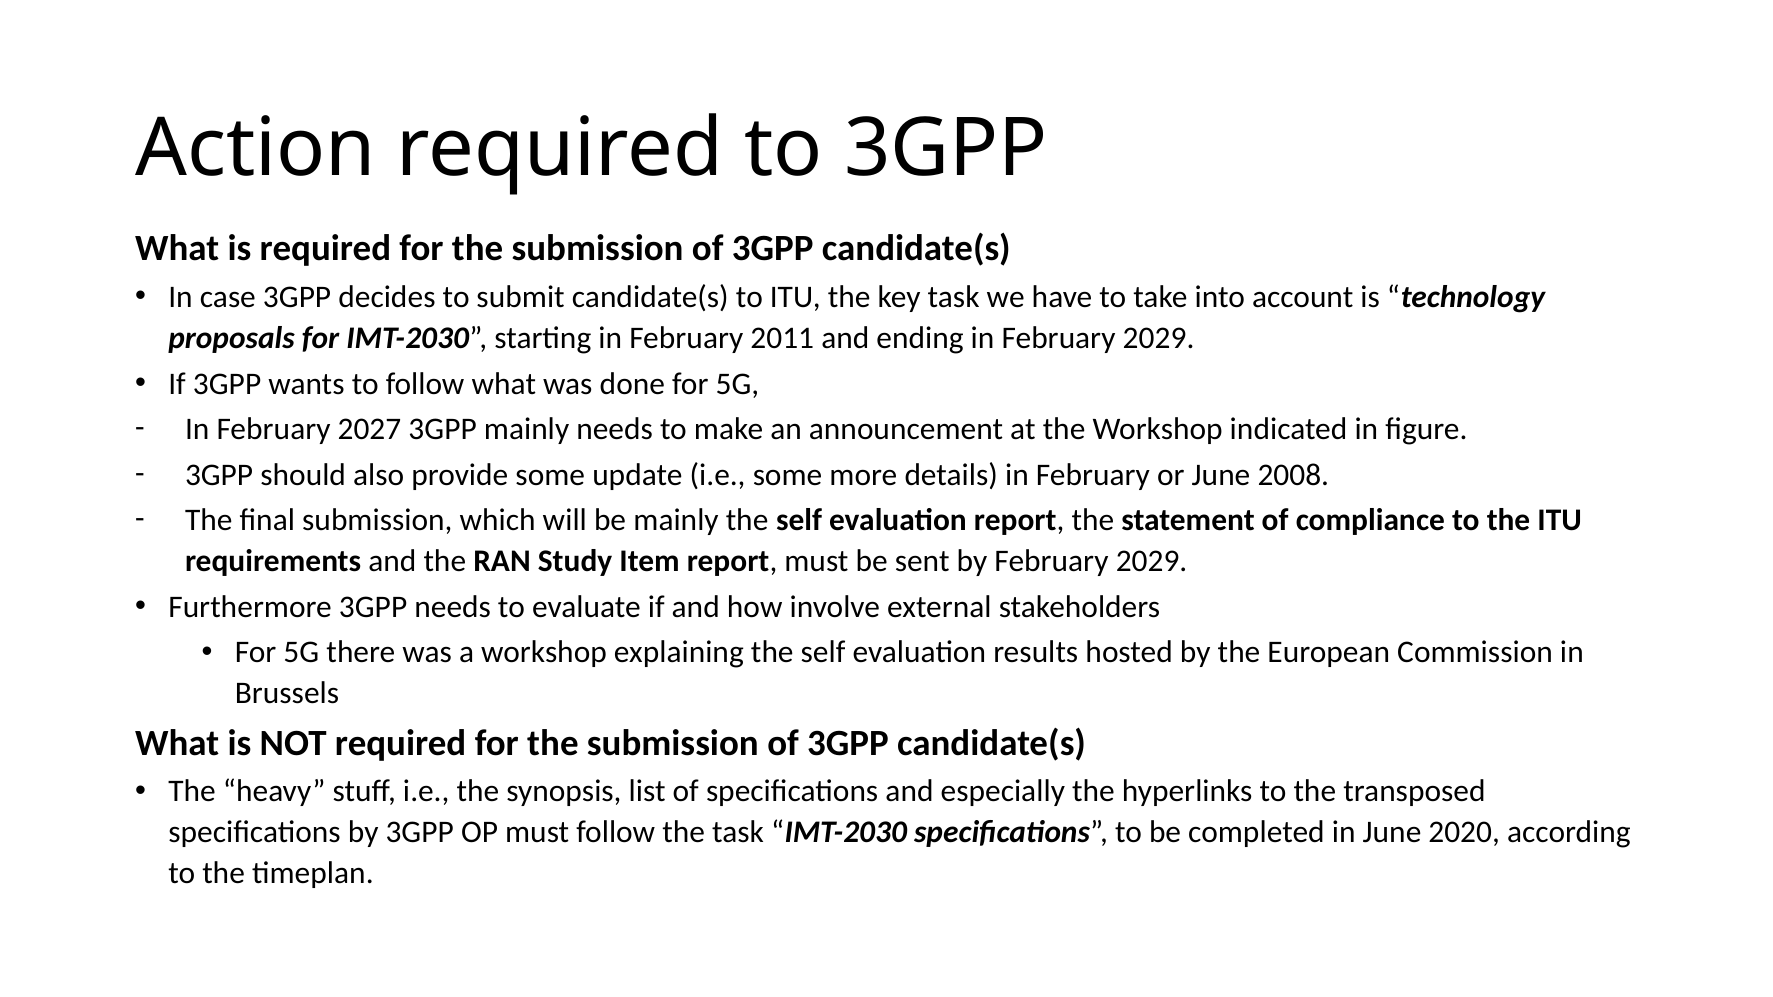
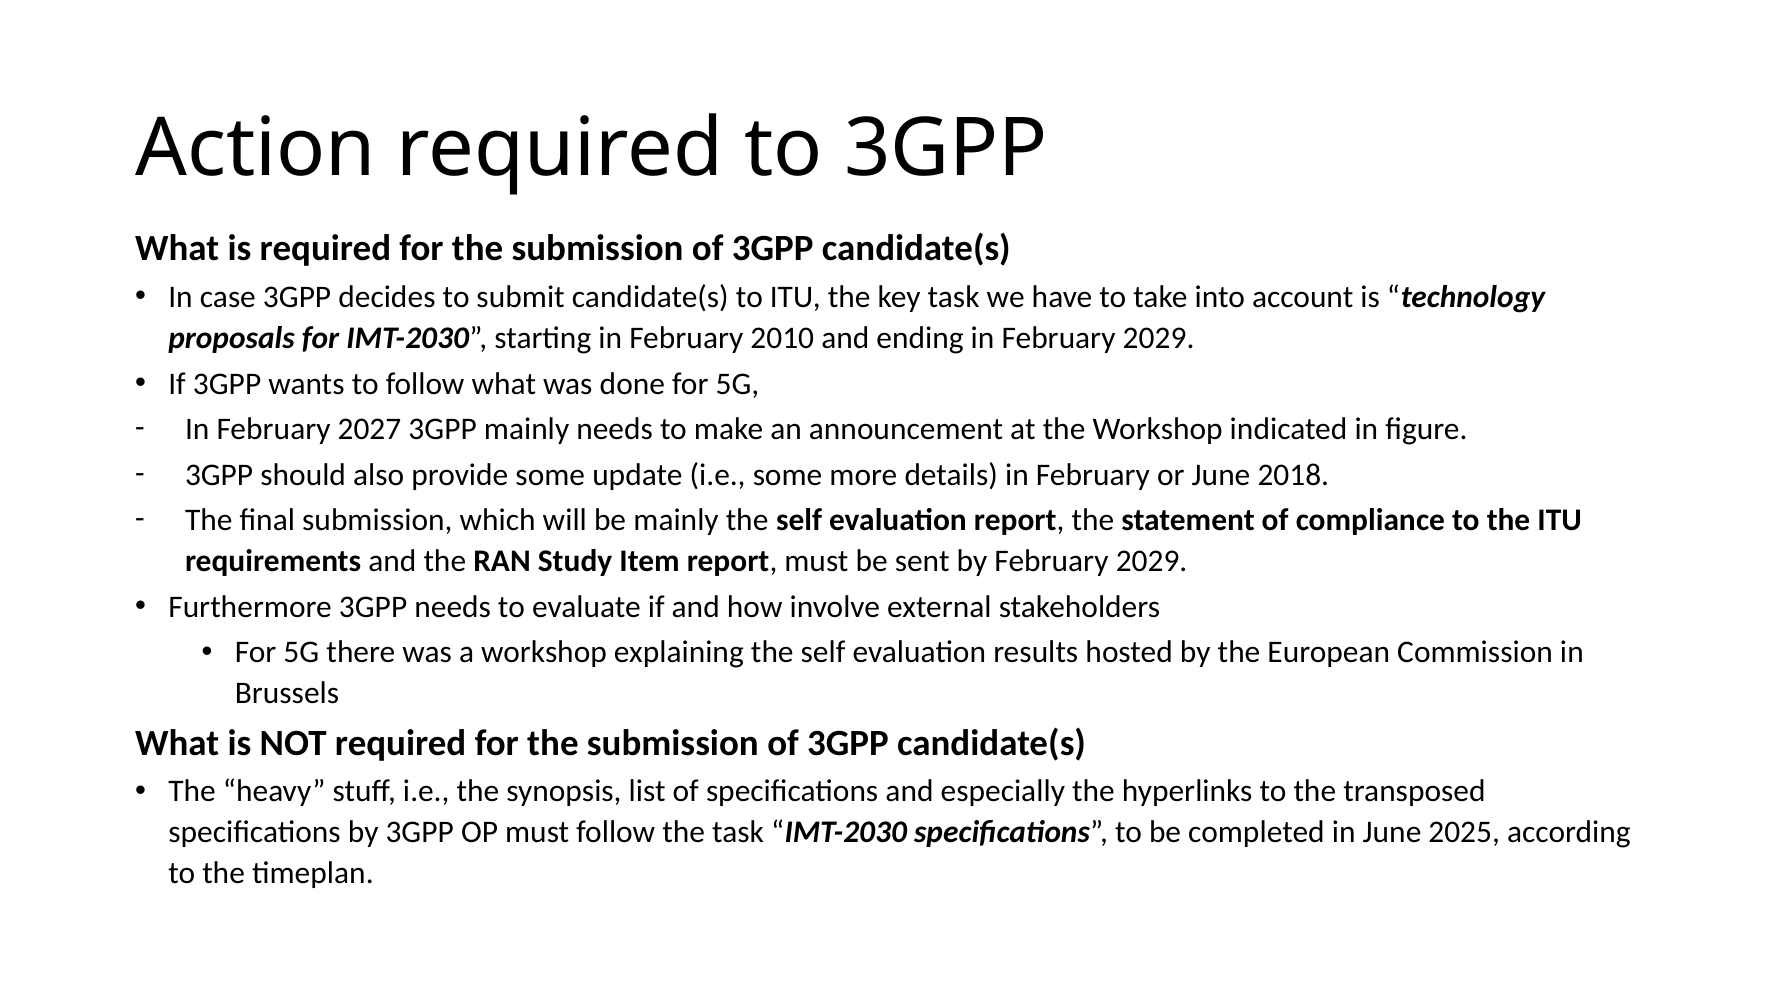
2011: 2011 -> 2010
2008: 2008 -> 2018
2020: 2020 -> 2025
